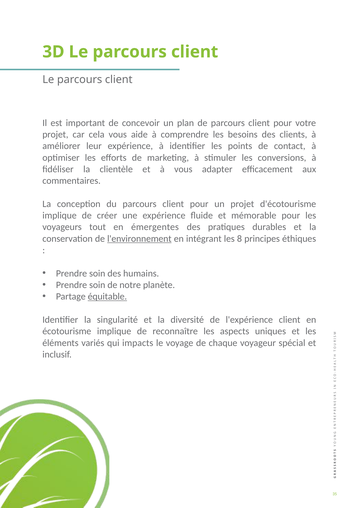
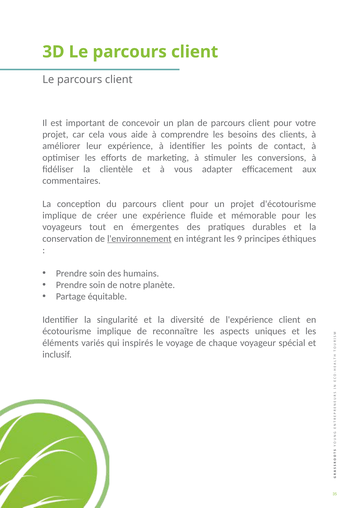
8: 8 -> 9
équitable underline: present -> none
impacts: impacts -> inspirés
